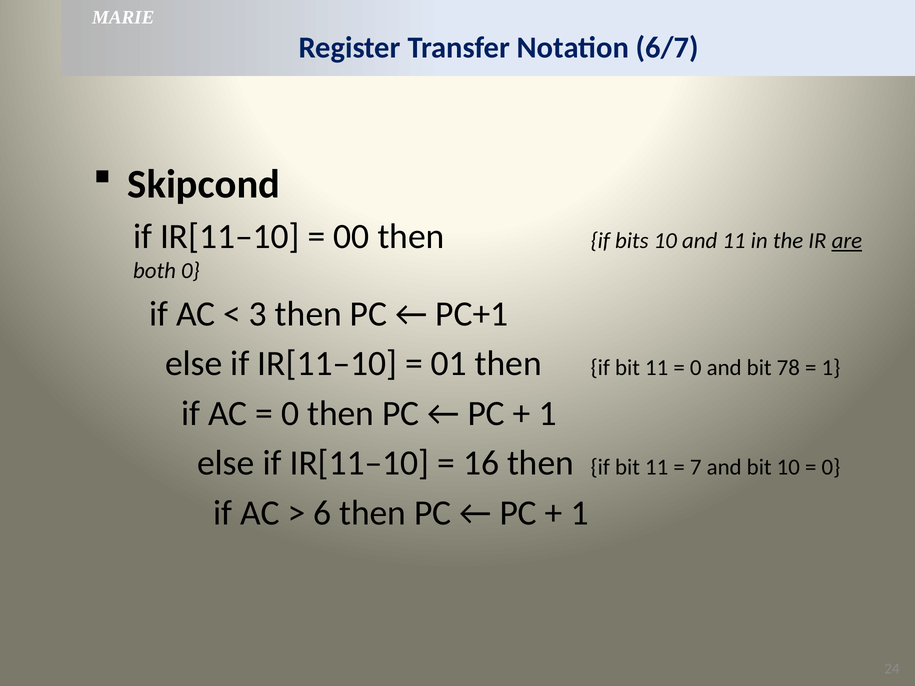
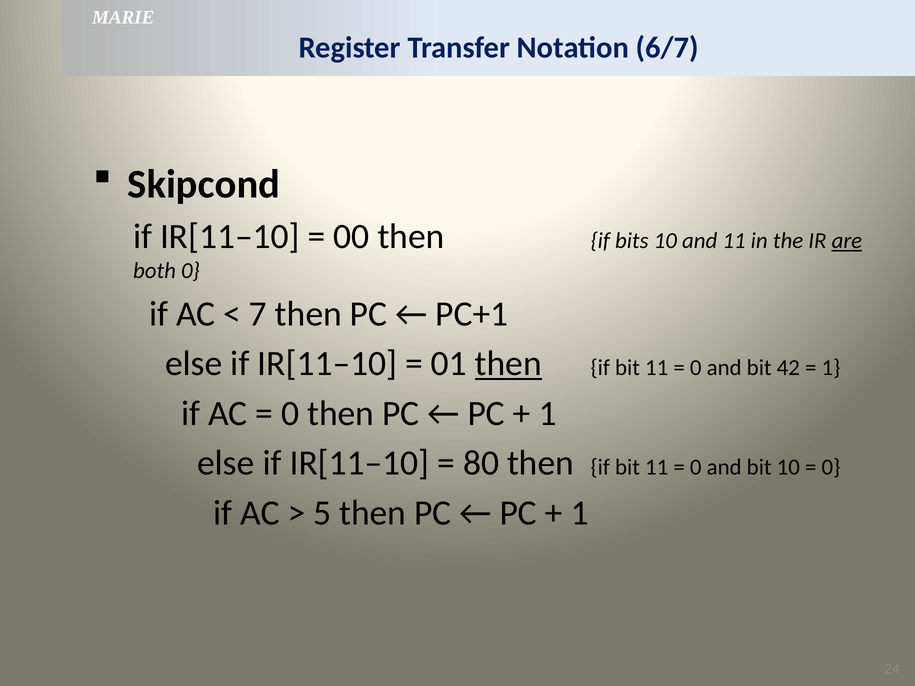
3: 3 -> 7
then at (508, 364) underline: none -> present
78: 78 -> 42
16: 16 -> 80
7 at (696, 467): 7 -> 0
6: 6 -> 5
